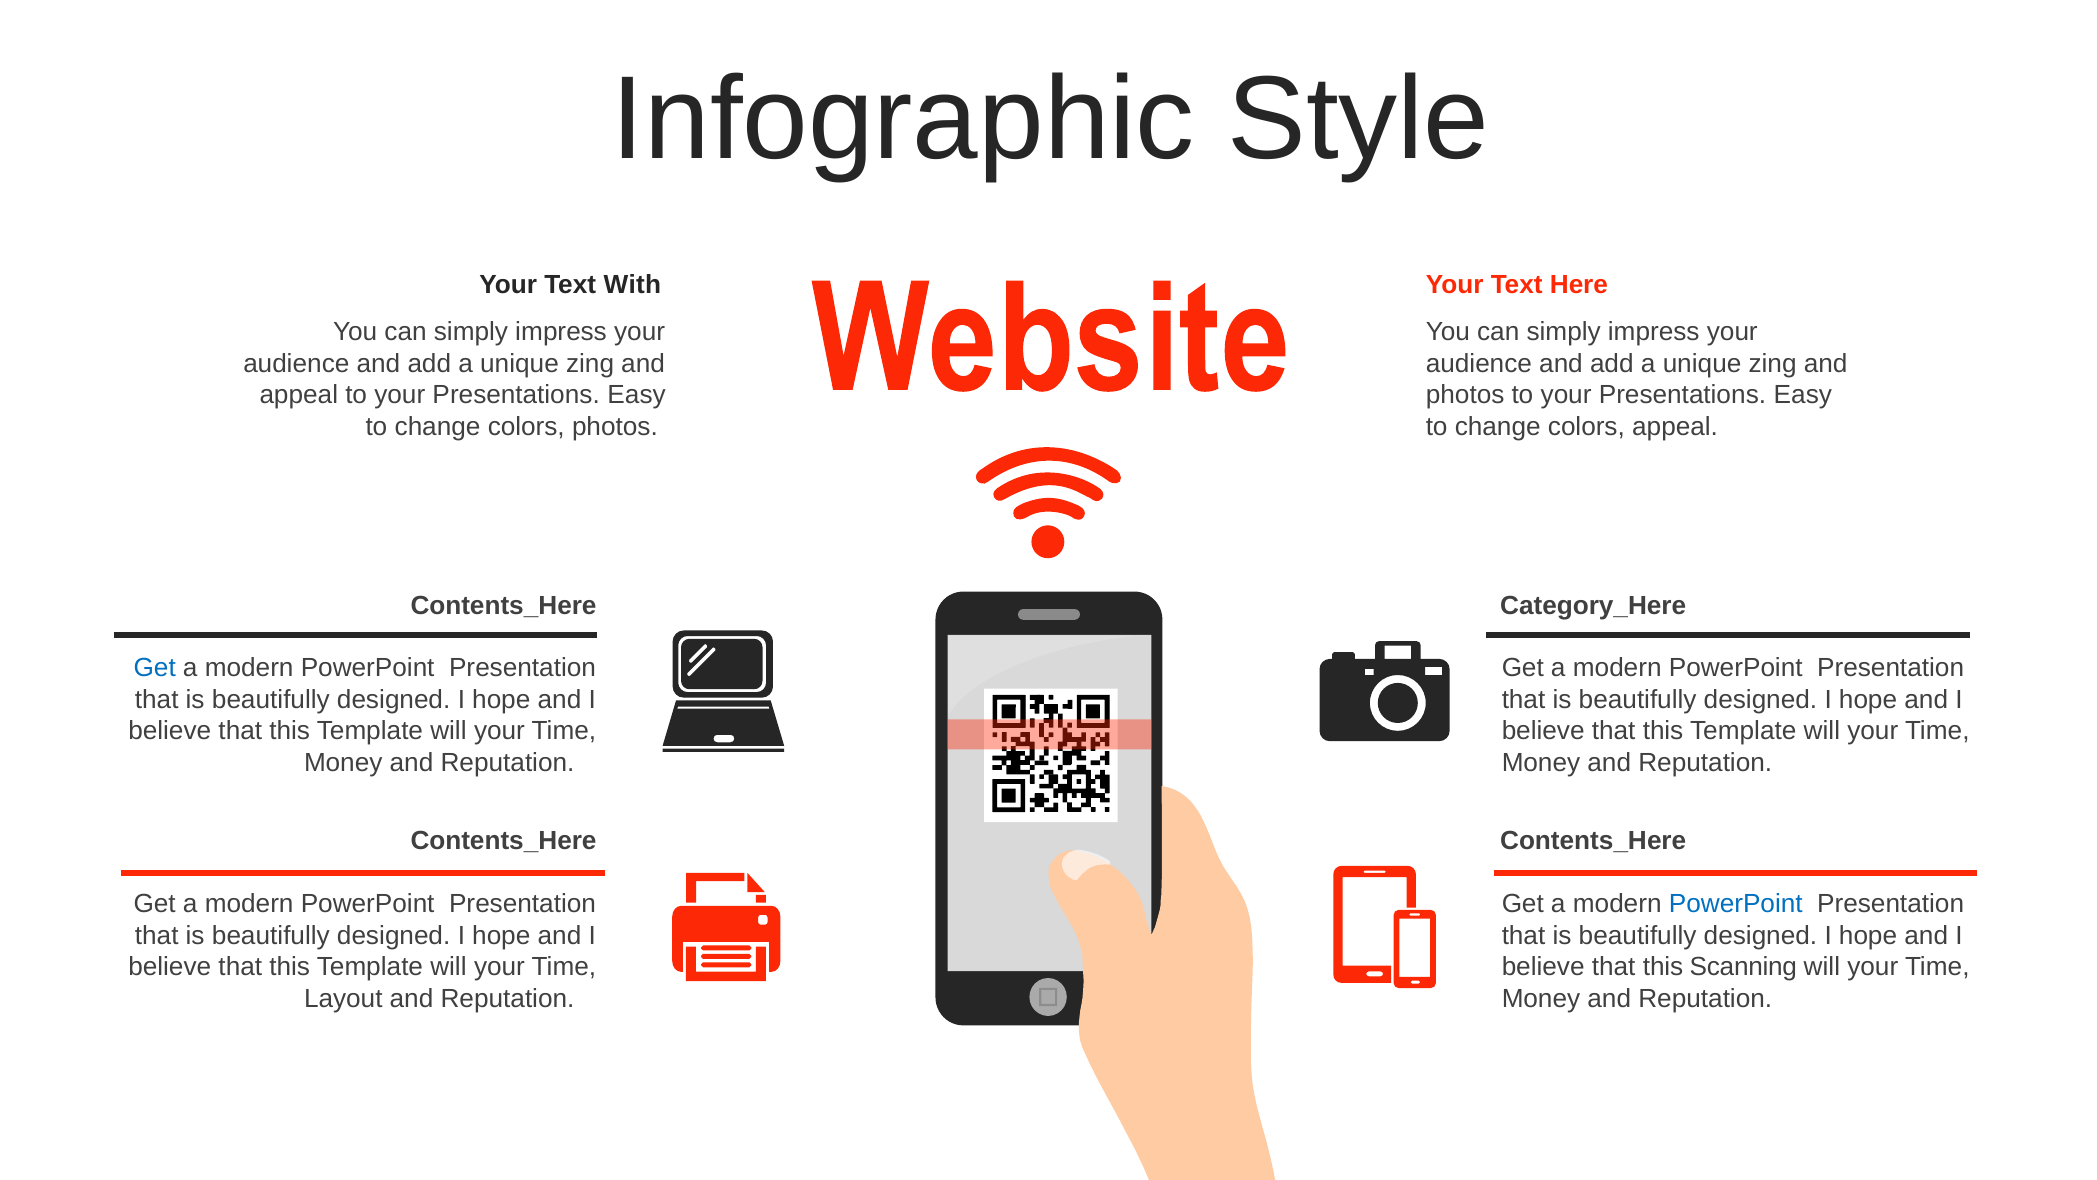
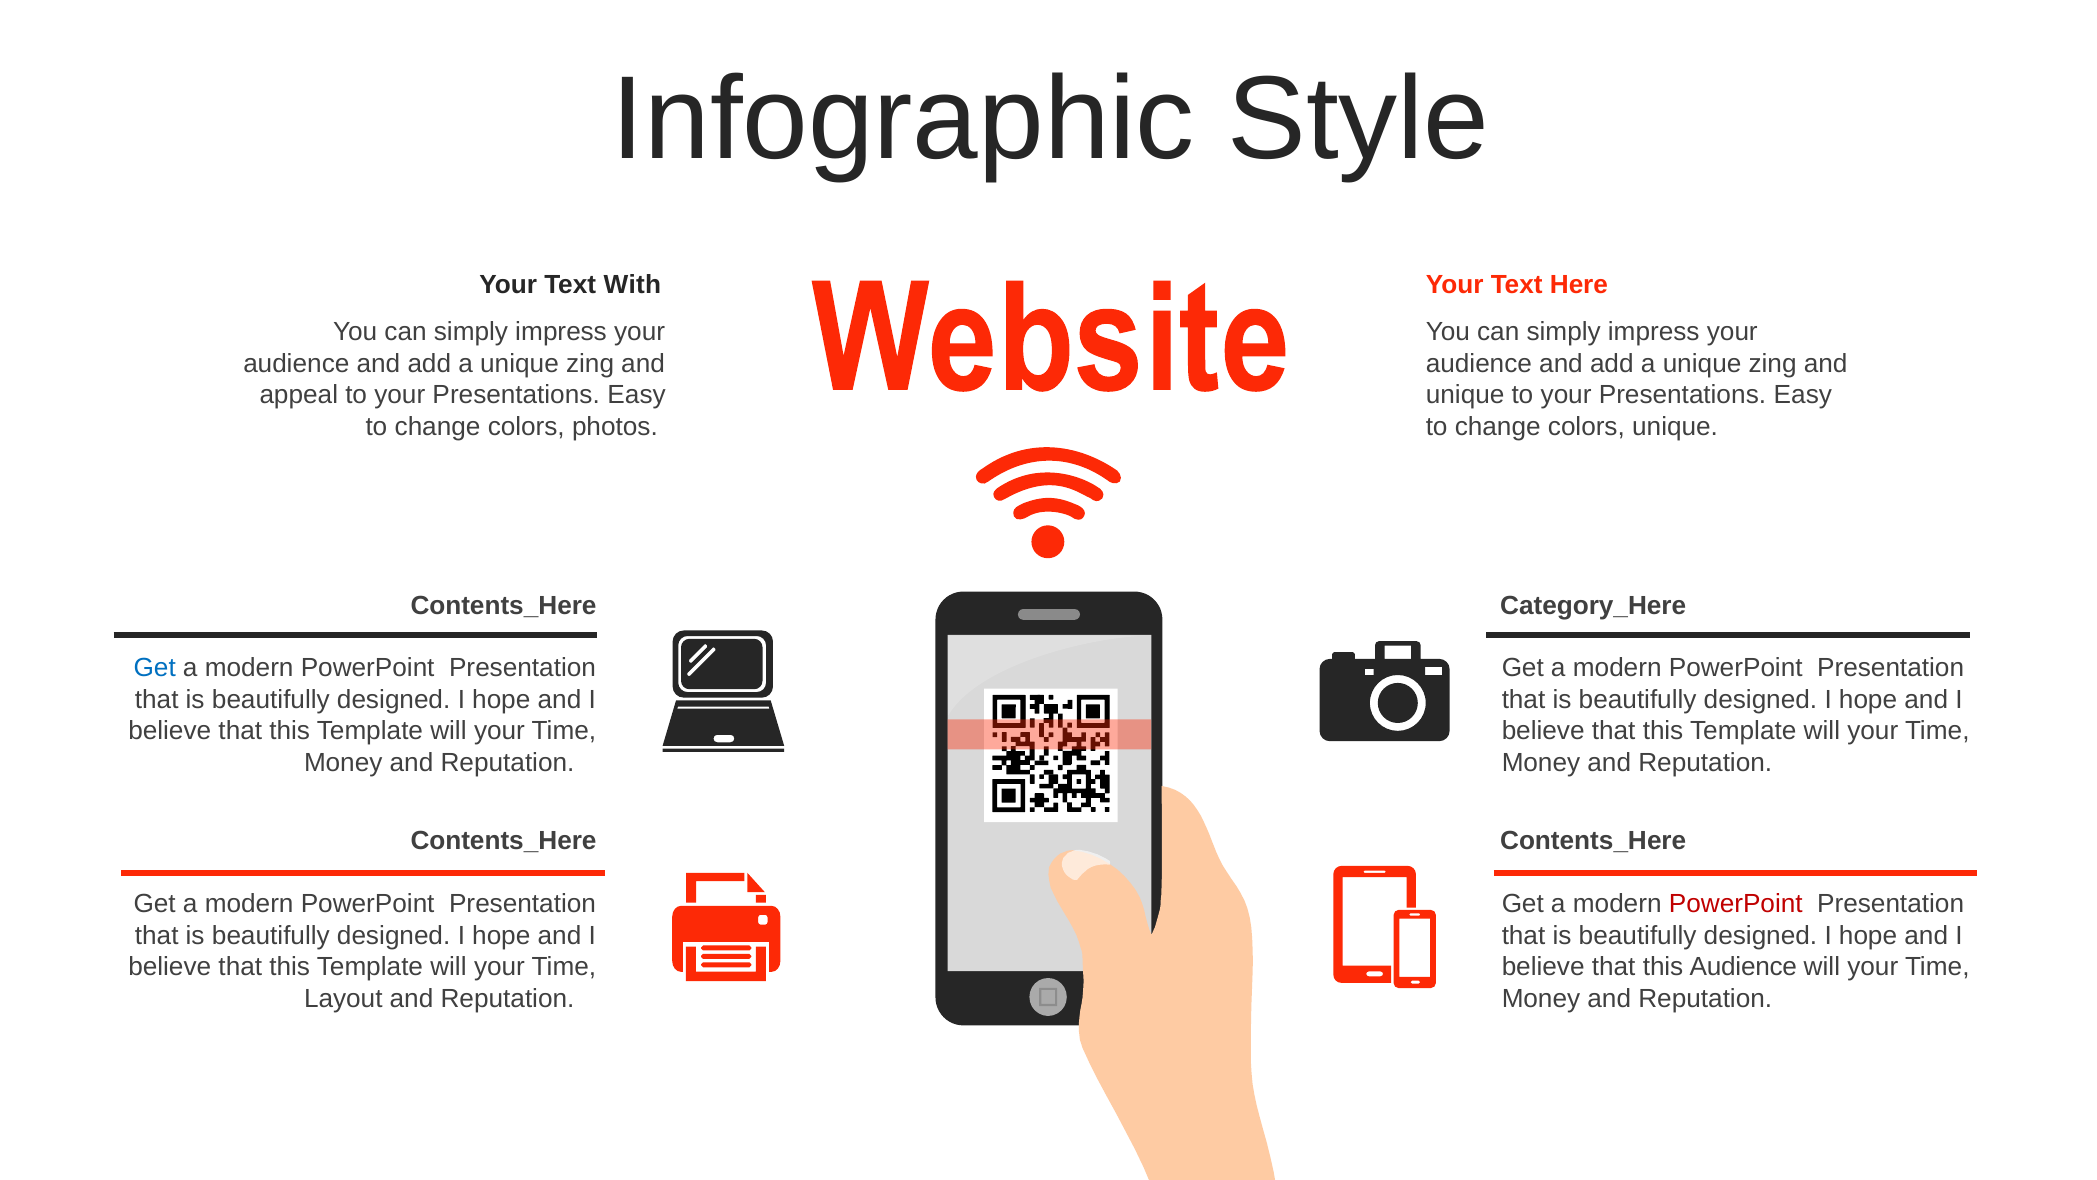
photos at (1465, 395): photos -> unique
colors appeal: appeal -> unique
PowerPoint at (1736, 904) colour: blue -> red
this Scanning: Scanning -> Audience
